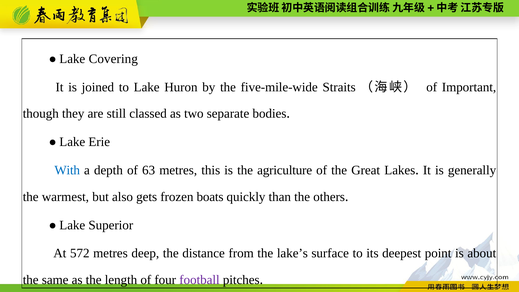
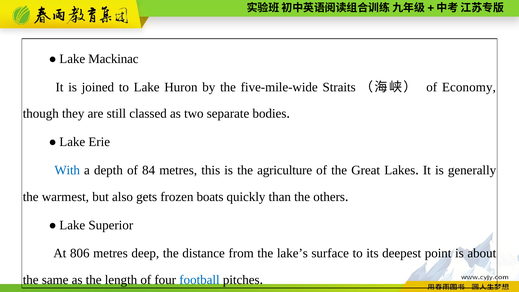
Covering: Covering -> Mackinac
Important: Important -> Economy
63: 63 -> 84
572: 572 -> 806
football colour: purple -> blue
